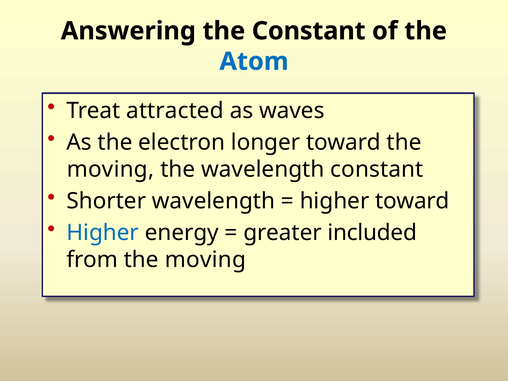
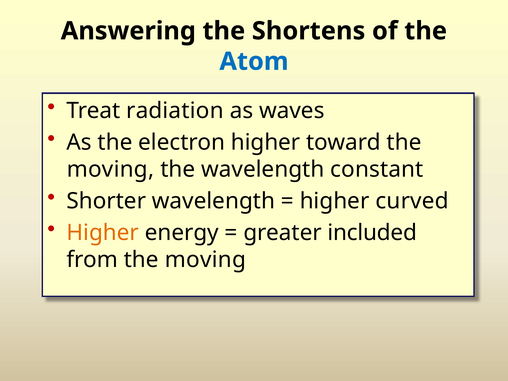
the Constant: Constant -> Shortens
attracted: attracted -> radiation
electron longer: longer -> higher
higher toward: toward -> curved
Higher at (103, 233) colour: blue -> orange
